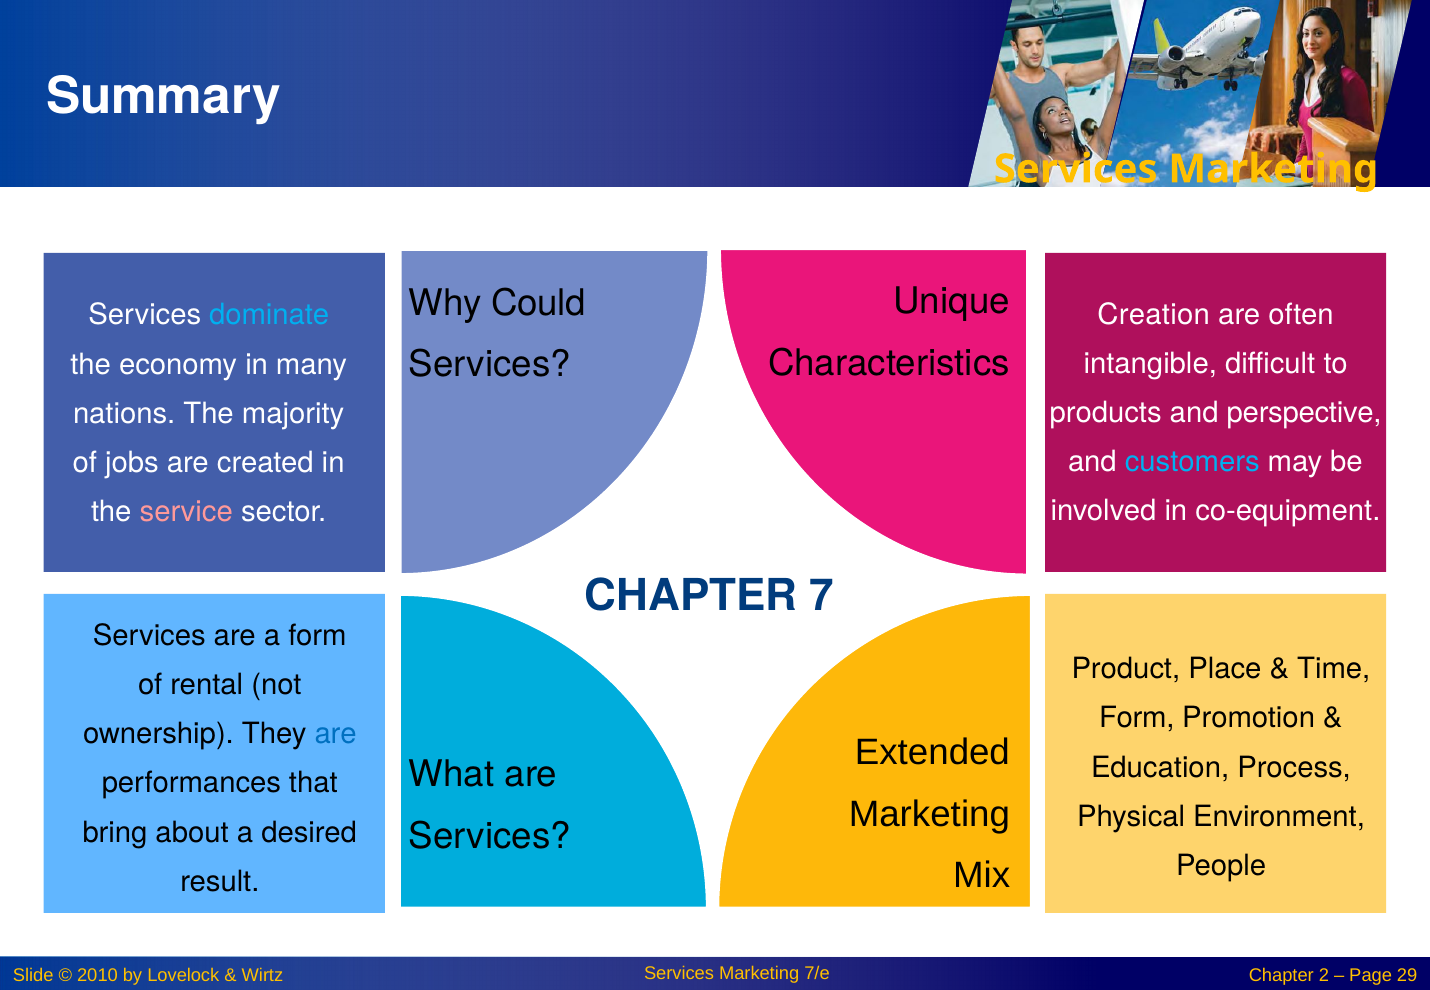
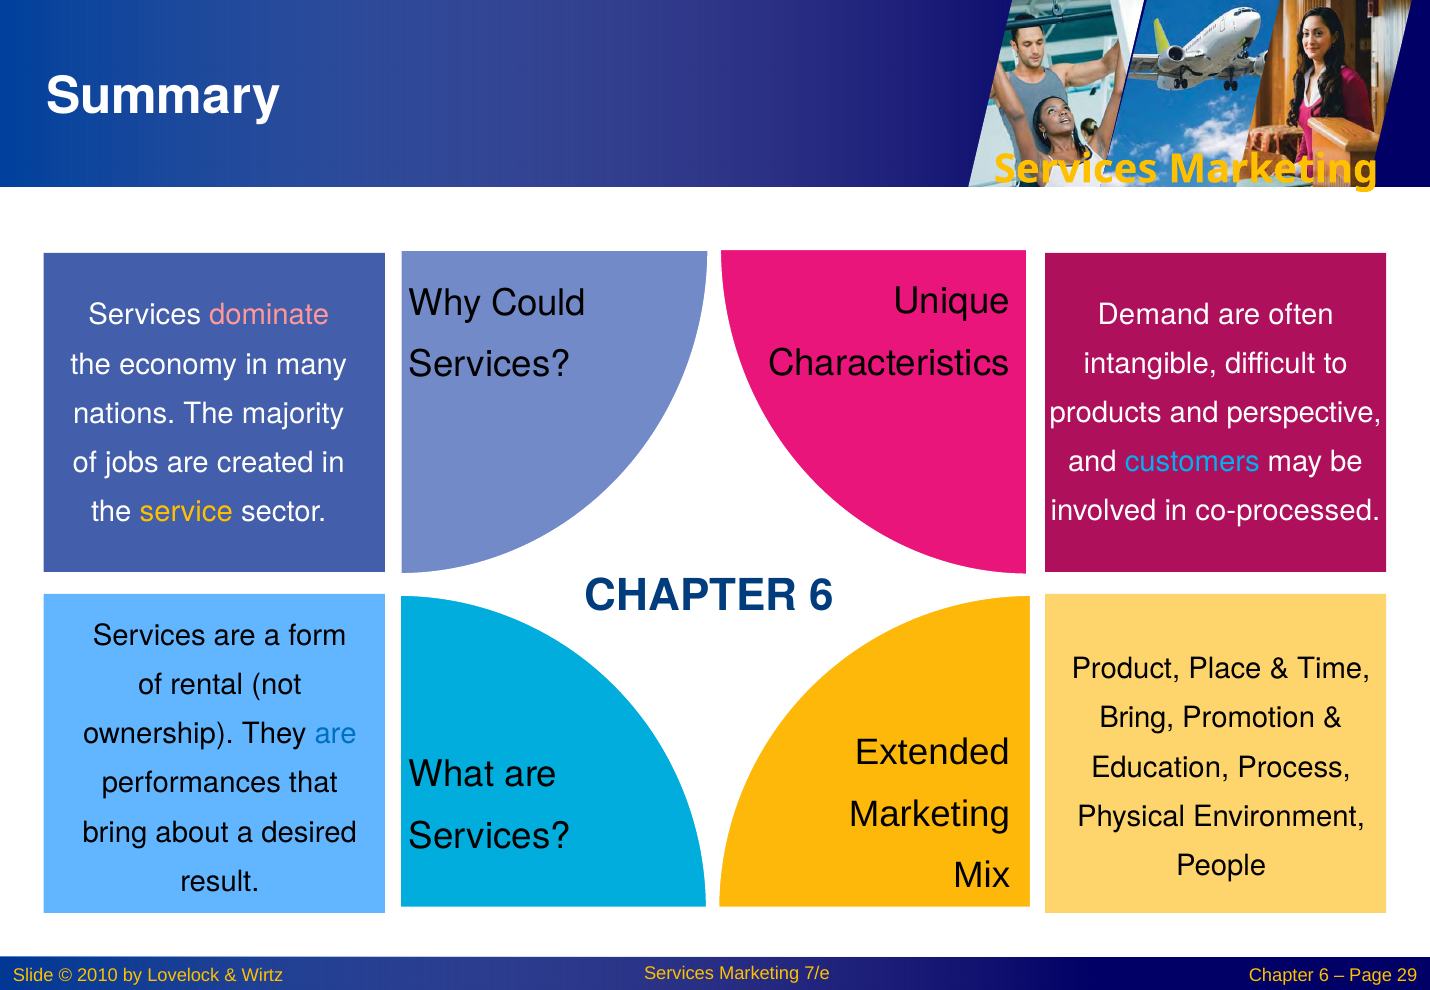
Creation: Creation -> Demand
dominate colour: light blue -> pink
co-equipment: co-equipment -> co-processed
service colour: pink -> yellow
7 at (822, 596): 7 -> 6
Form at (1137, 718): Form -> Bring
2 at (1324, 975): 2 -> 6
